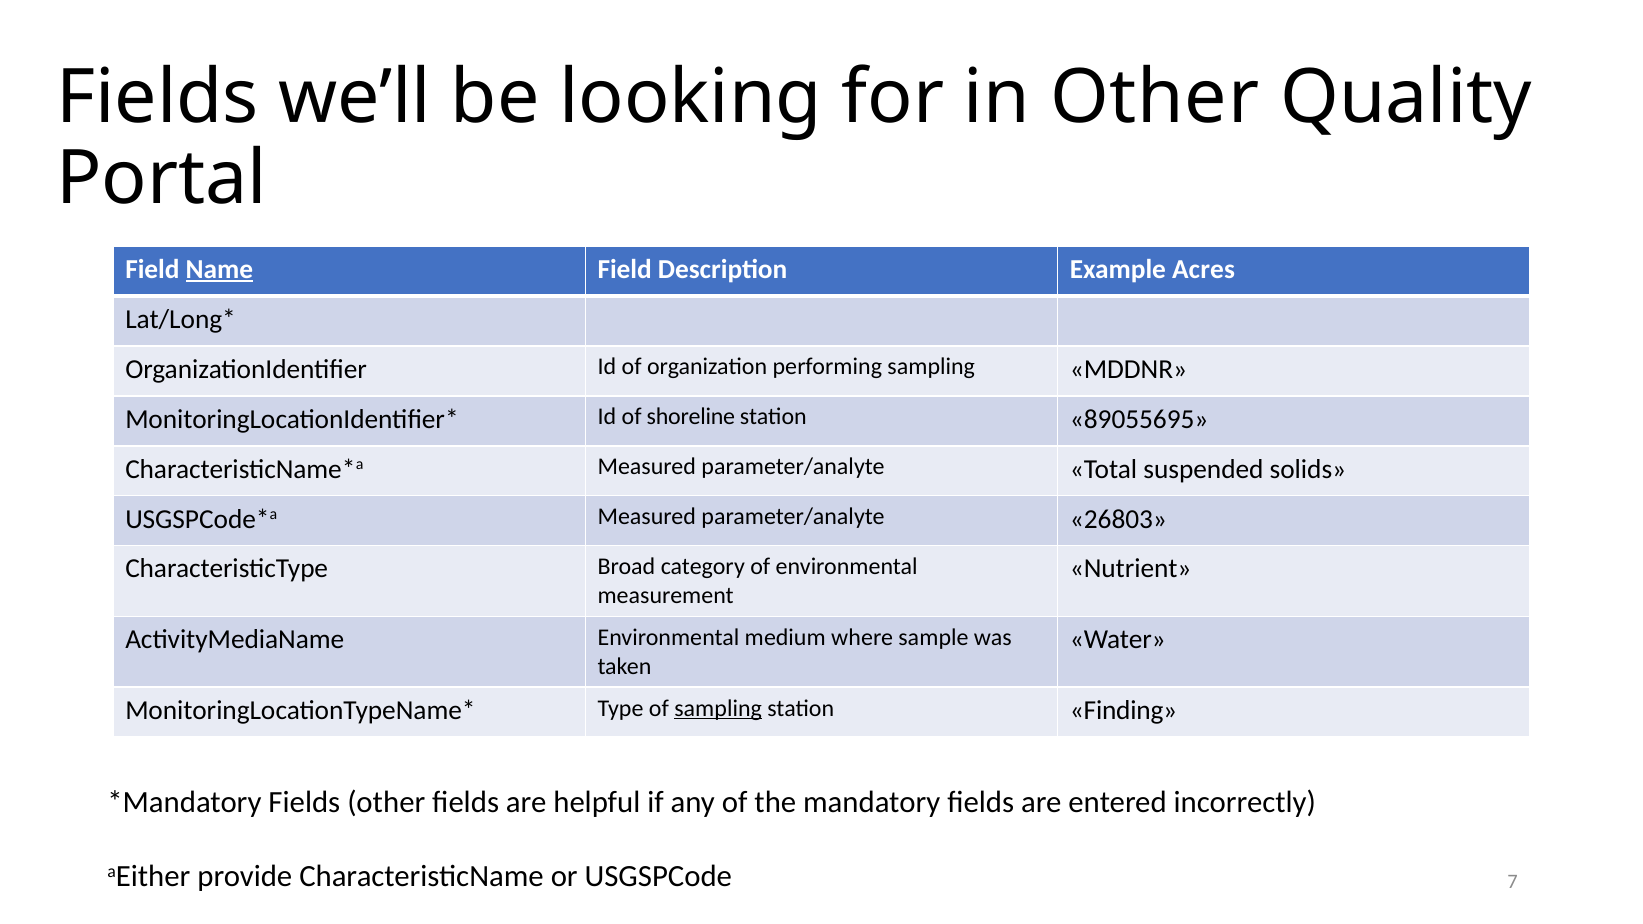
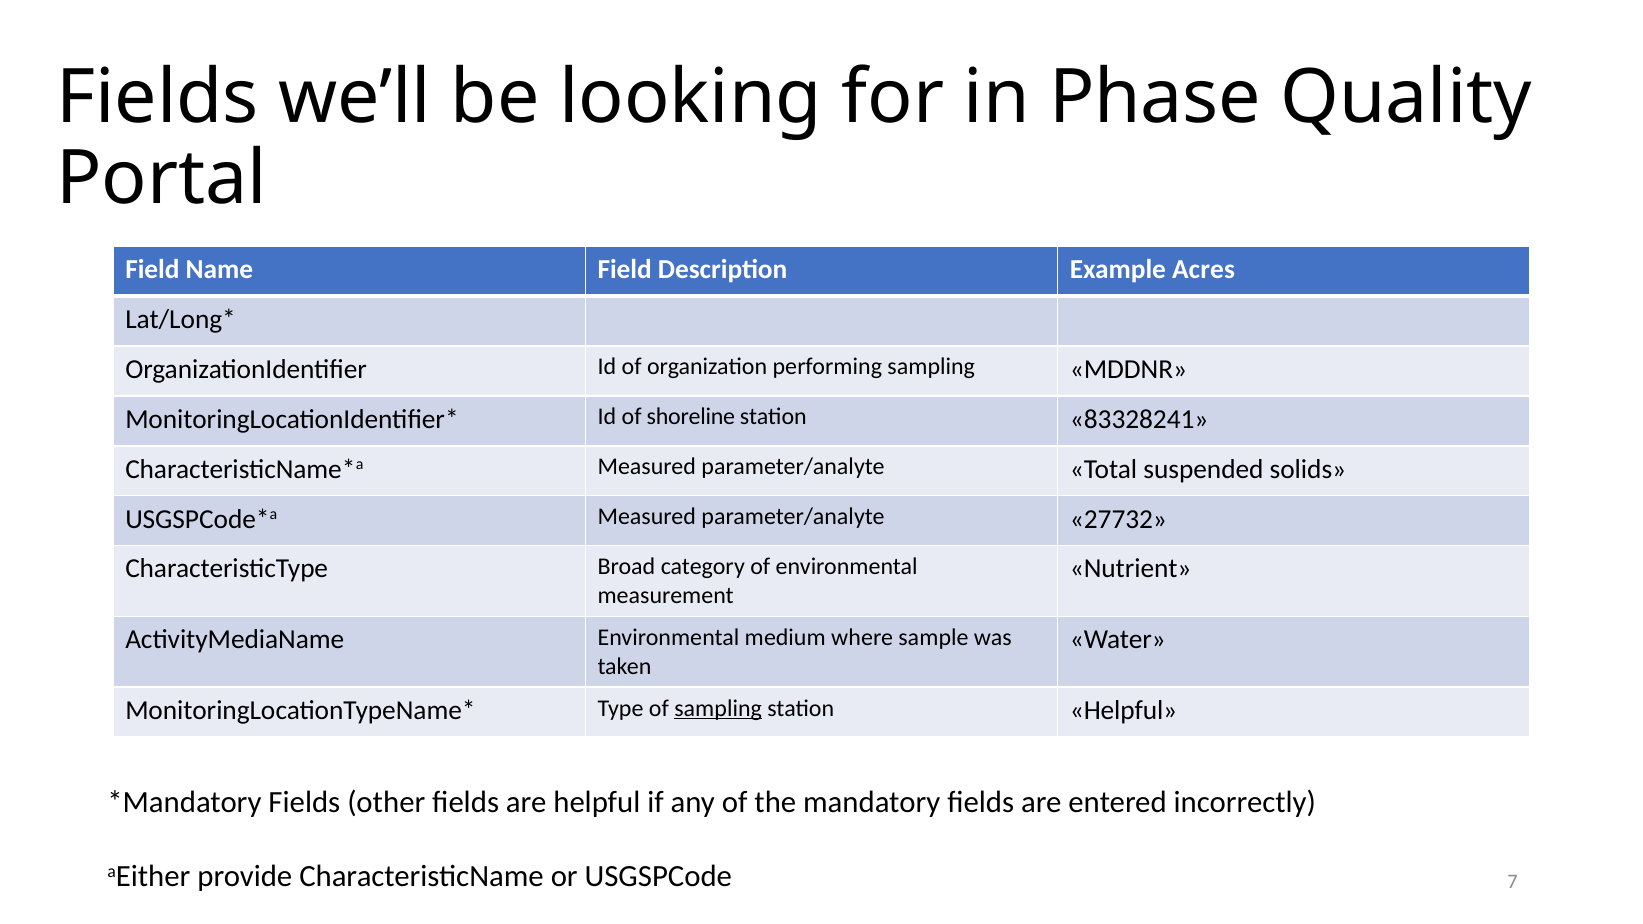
in Other: Other -> Phase
Name underline: present -> none
89055695: 89055695 -> 83328241
26803: 26803 -> 27732
station Finding: Finding -> Helpful
